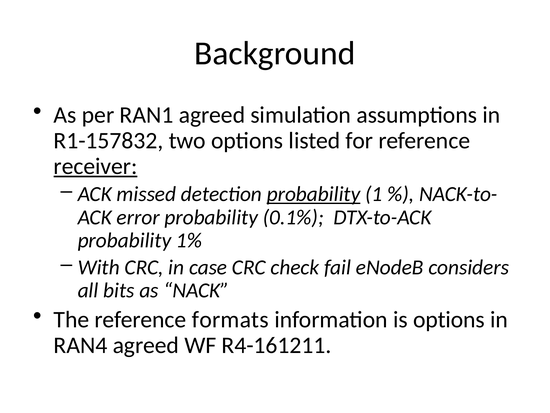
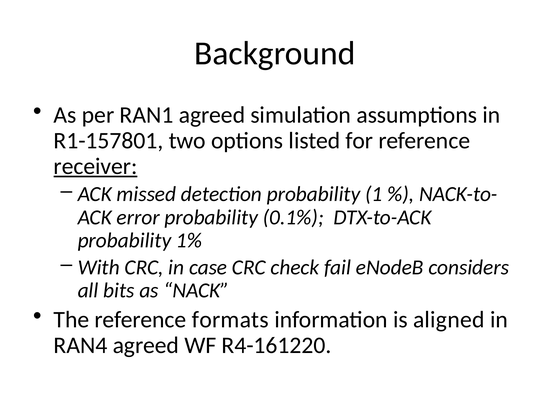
R1-157832: R1-157832 -> R1-157801
probability at (314, 194) underline: present -> none
is options: options -> aligned
R4-161211: R4-161211 -> R4-161220
